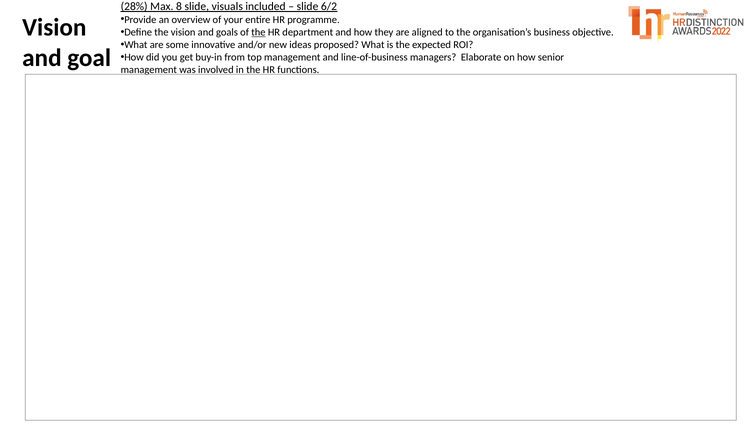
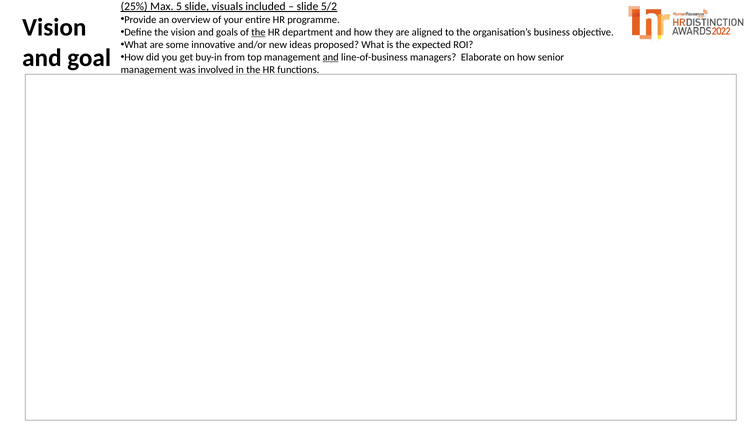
28%: 28% -> 25%
8: 8 -> 5
6/2: 6/2 -> 5/2
and at (331, 57) underline: none -> present
